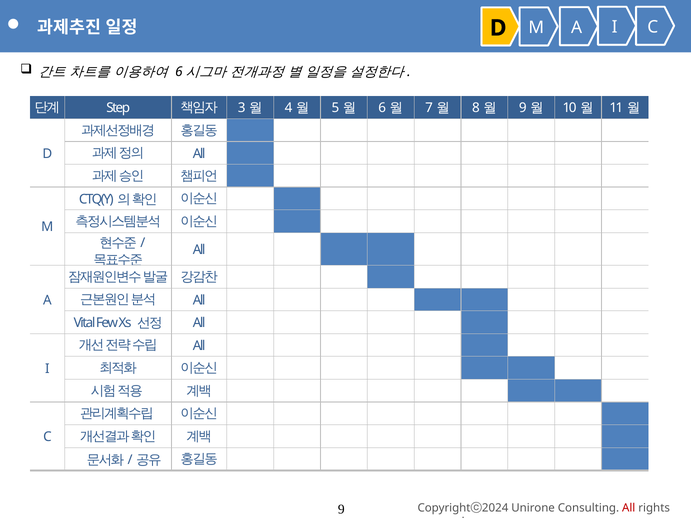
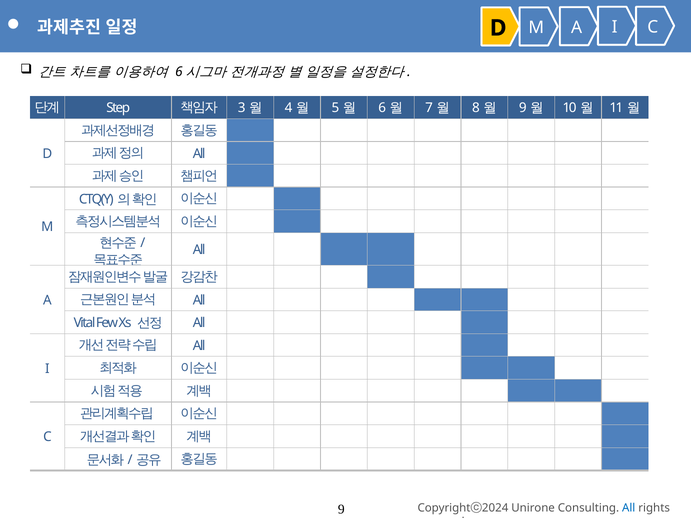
All at (629, 508) colour: red -> blue
